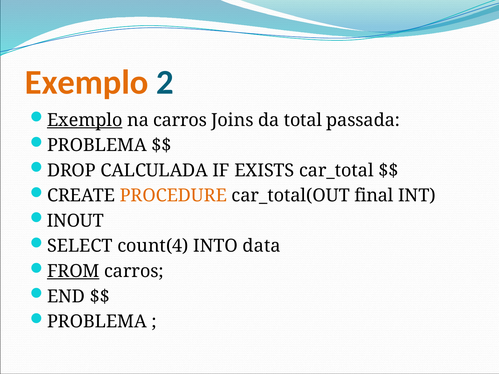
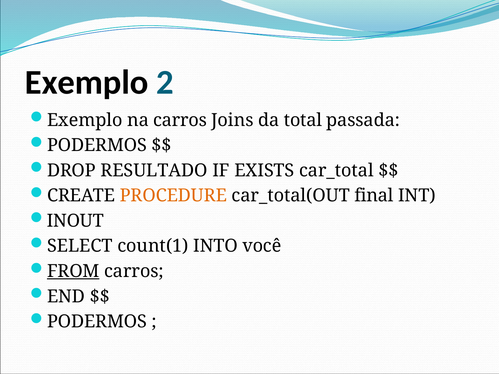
Exemplo at (87, 82) colour: orange -> black
Exemplo at (85, 120) underline: present -> none
PROBLEMA at (97, 145): PROBLEMA -> PODERMOS
CALCULADA: CALCULADA -> RESULTADO
count(4: count(4 -> count(1
data: data -> você
PROBLEMA at (97, 322): PROBLEMA -> PODERMOS
